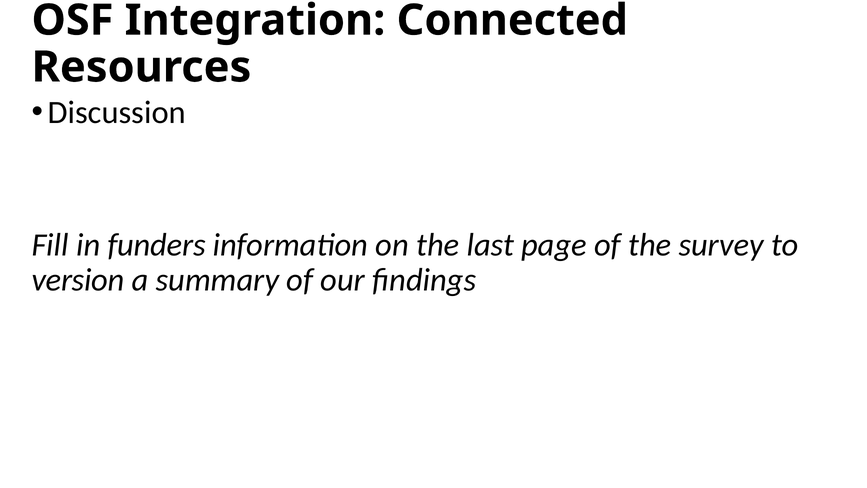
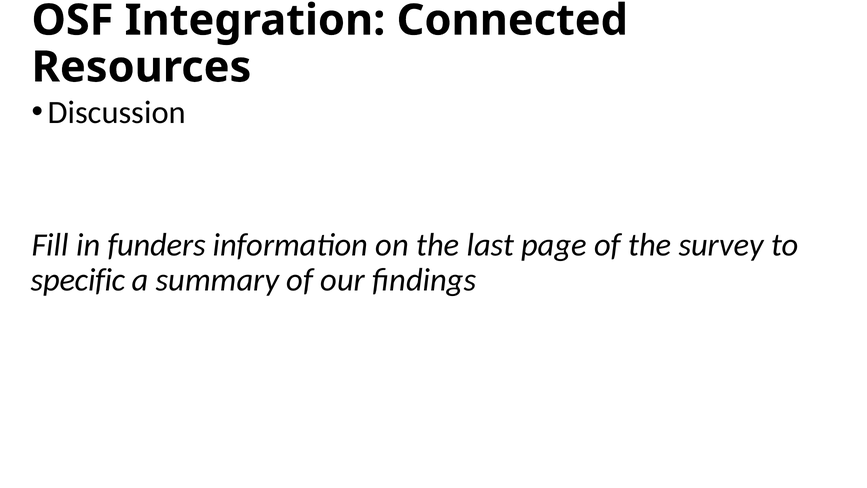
version: version -> specific
